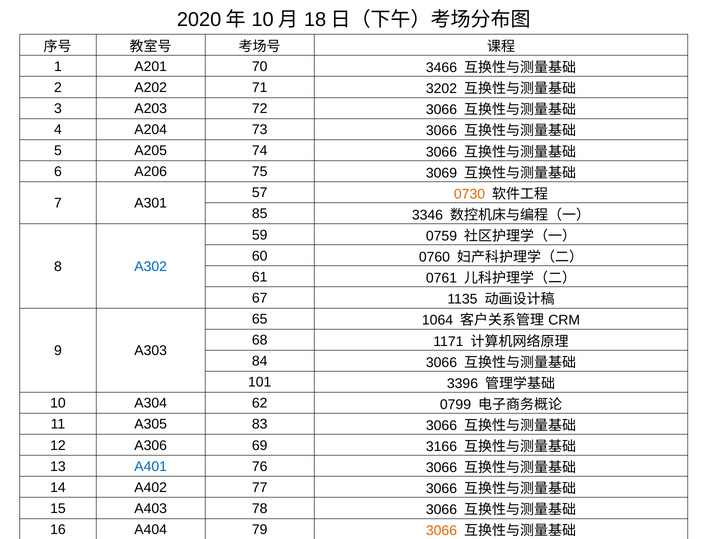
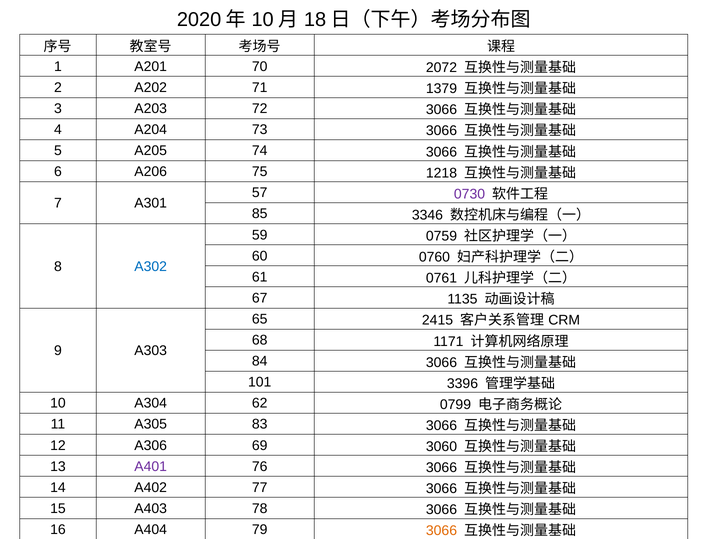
3466: 3466 -> 2072
3202: 3202 -> 1379
3069: 3069 -> 1218
0730 colour: orange -> purple
1064: 1064 -> 2415
3166: 3166 -> 3060
A401 colour: blue -> purple
